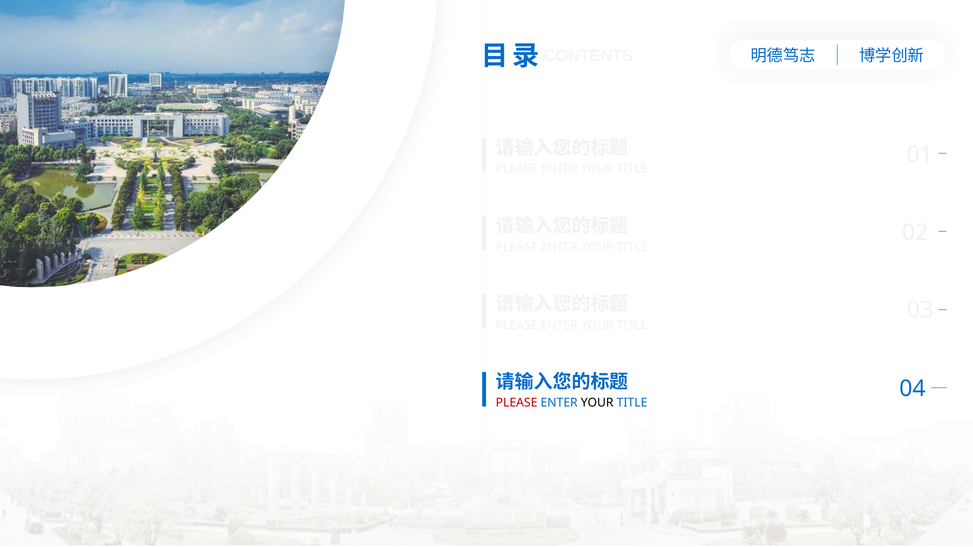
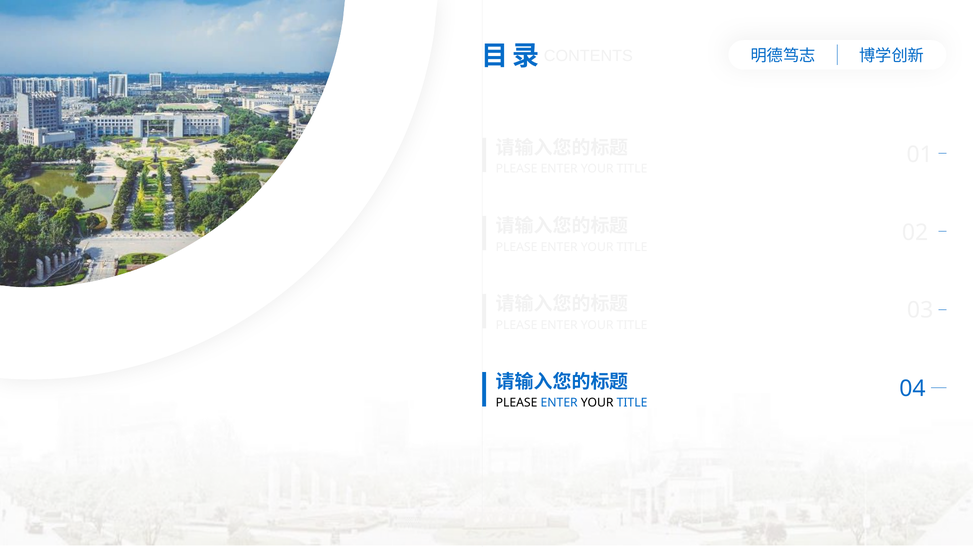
PLEASE at (517, 403) colour: red -> black
